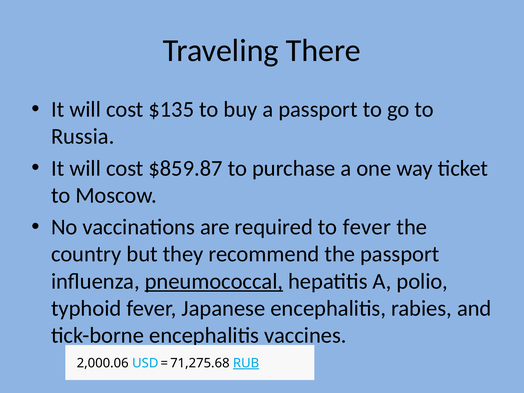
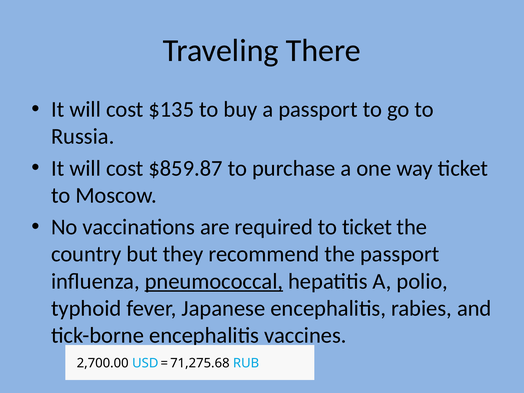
to fever: fever -> ticket
2,000.06: 2,000.06 -> 2,700.00
RUB underline: present -> none
